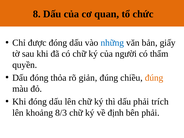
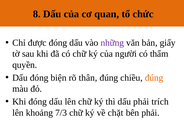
những colour: blue -> purple
thỏa: thỏa -> biện
giản: giản -> thân
8/3: 8/3 -> 7/3
định: định -> chặt
